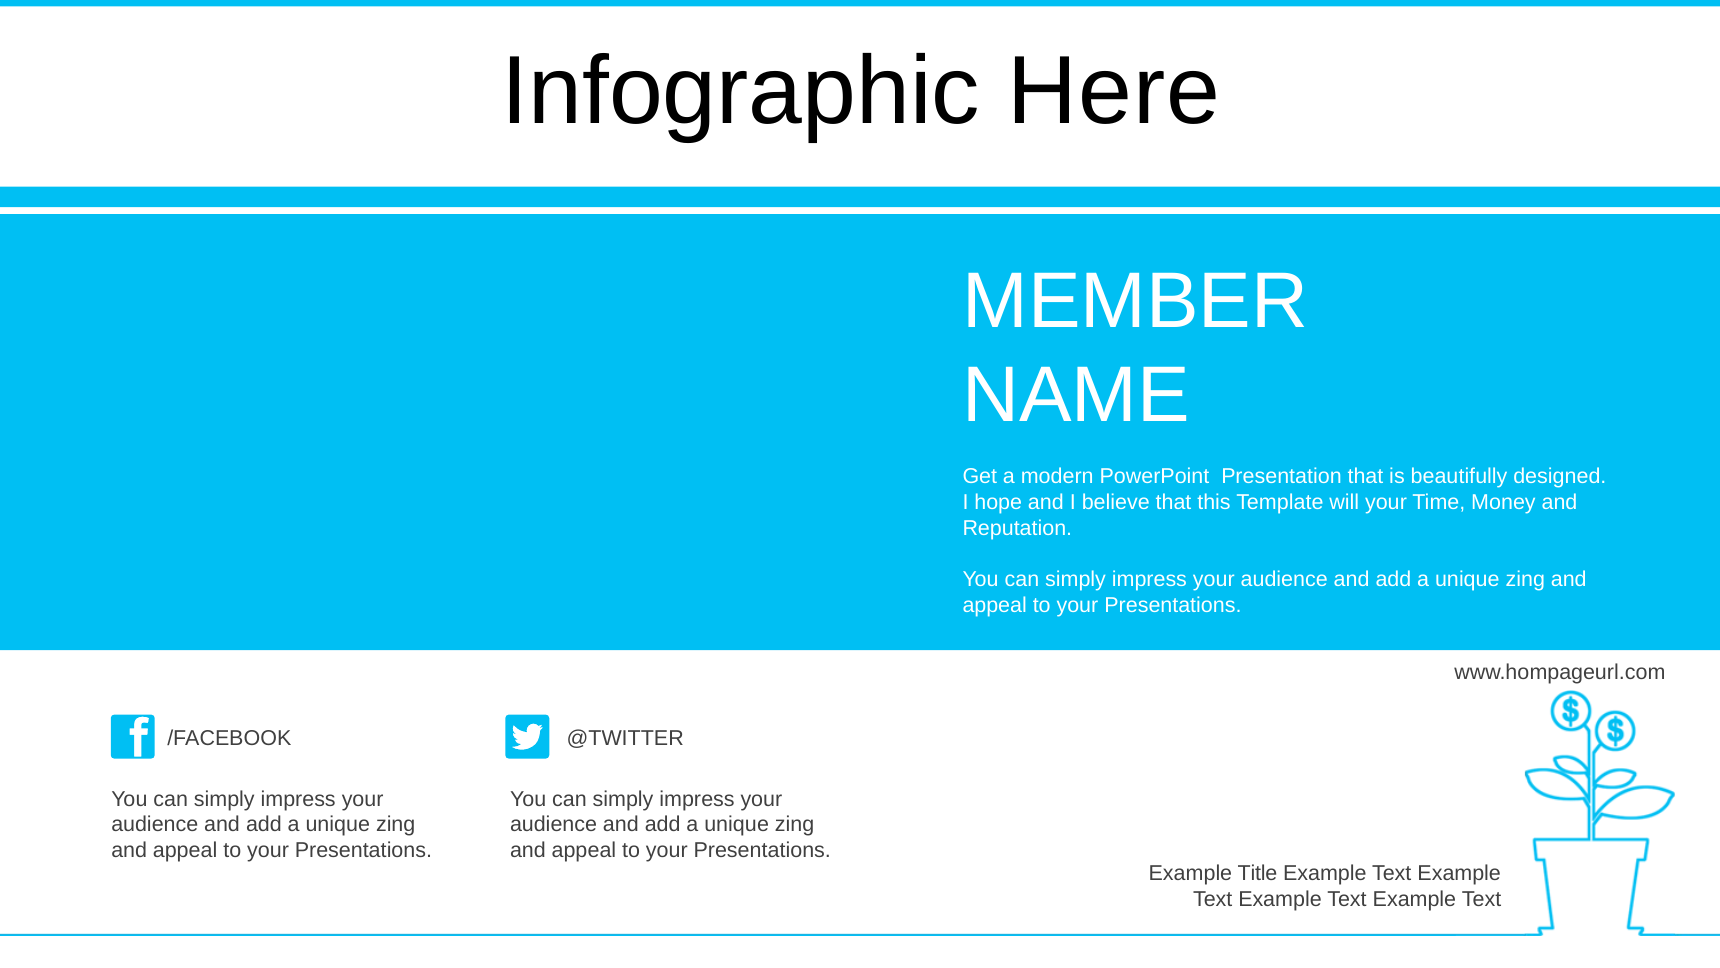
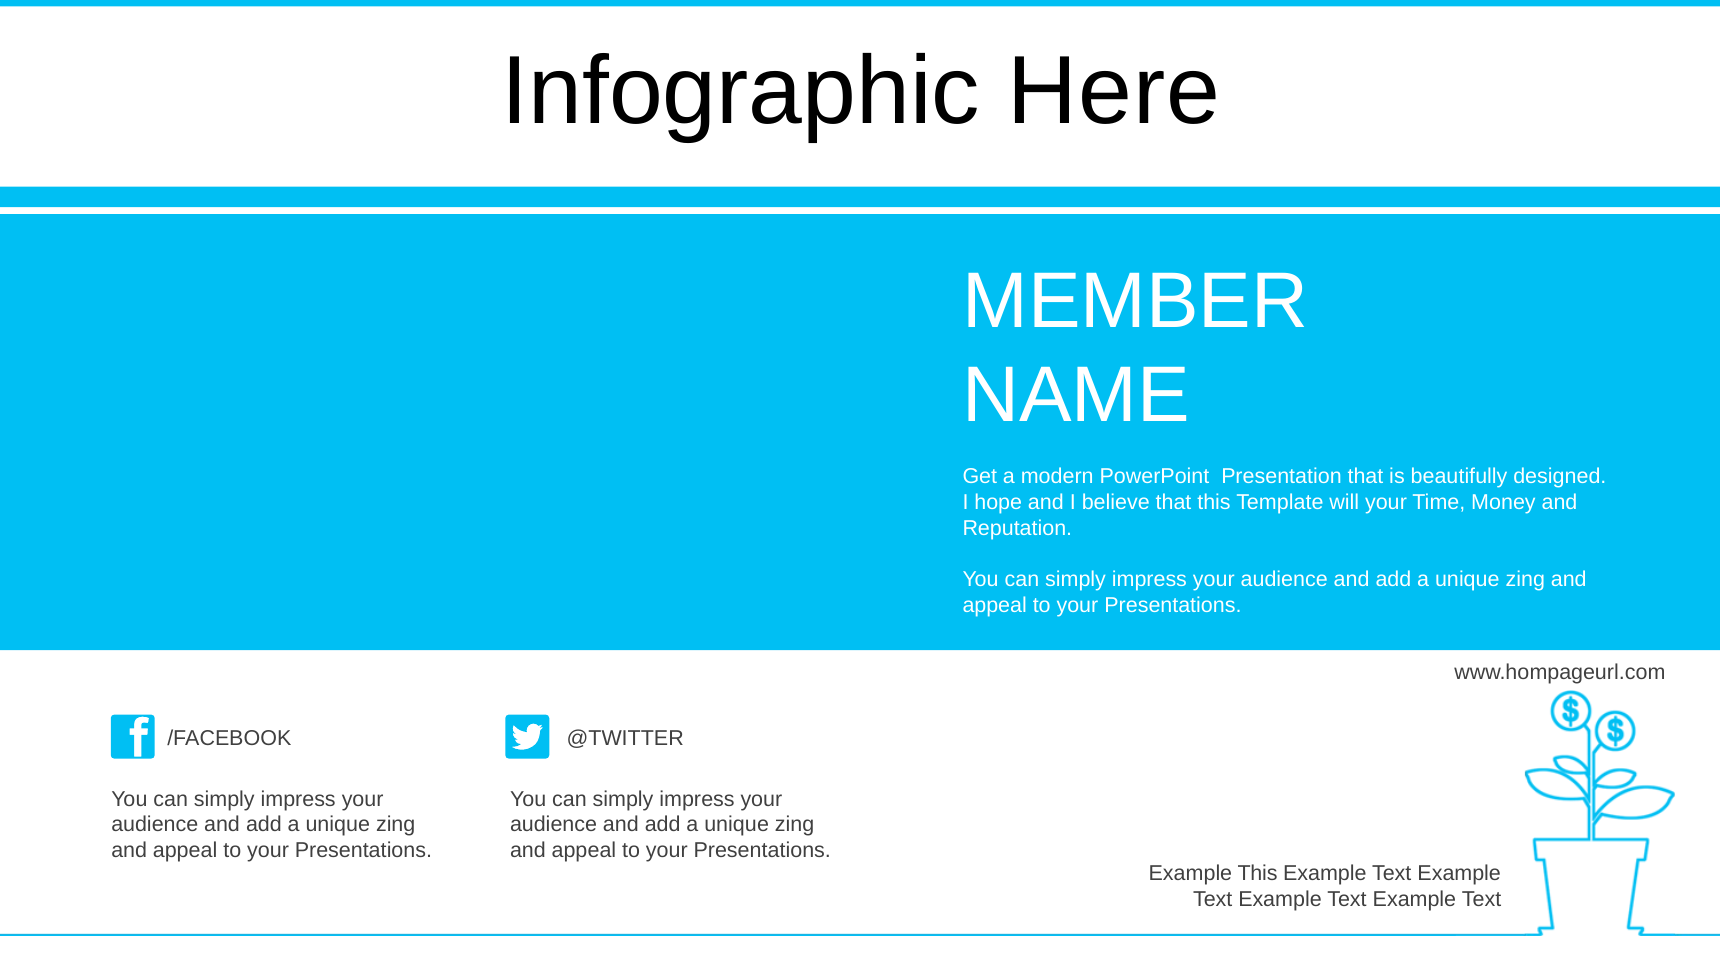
Example Title: Title -> This
